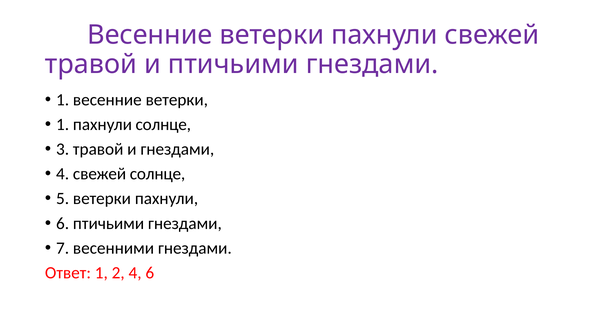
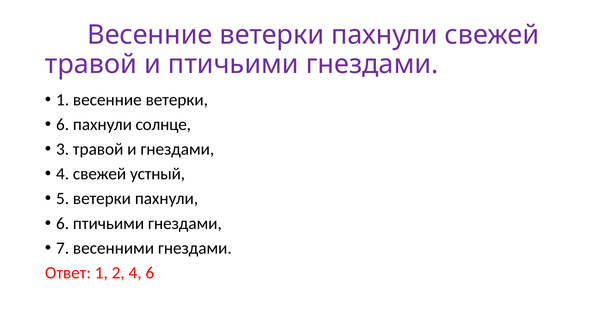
1 at (63, 124): 1 -> 6
свежей солнце: солнце -> устный
